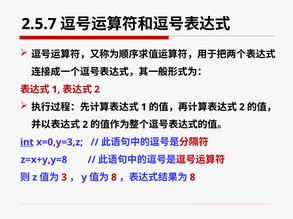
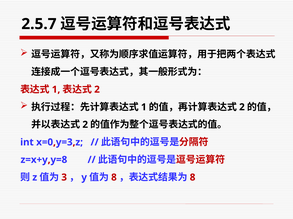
int underline: present -> none
